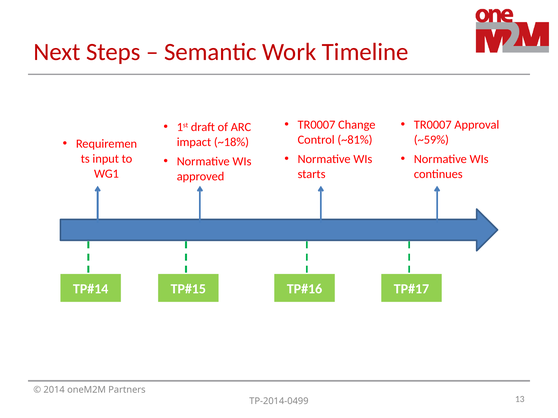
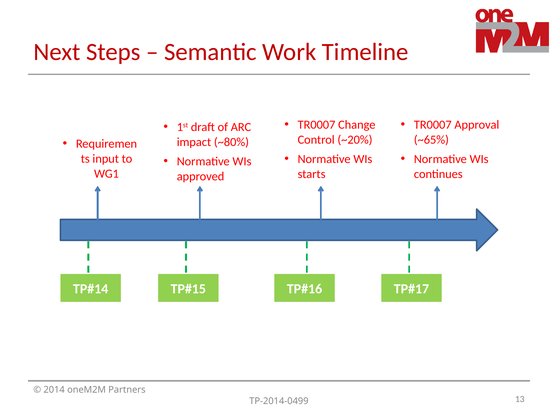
~81%: ~81% -> ~20%
~59%: ~59% -> ~65%
~18%: ~18% -> ~80%
